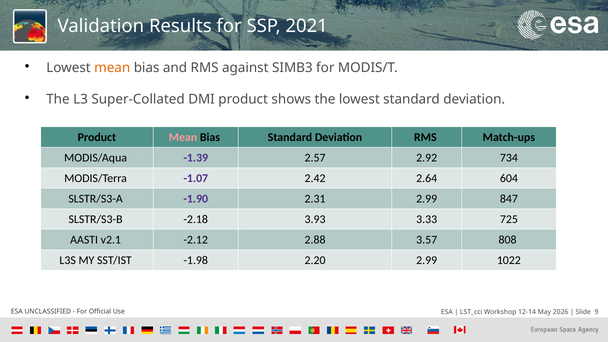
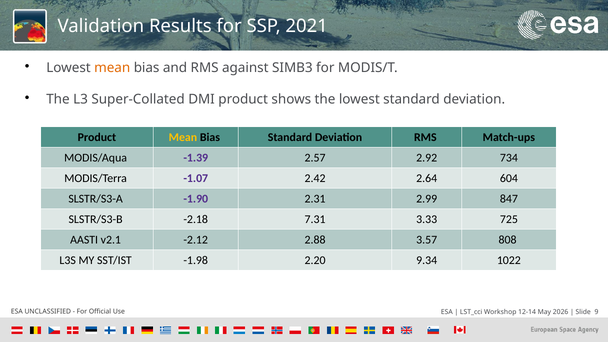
Mean at (183, 137) colour: pink -> yellow
3.93: 3.93 -> 7.31
2.20 2.99: 2.99 -> 9.34
